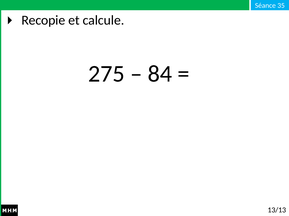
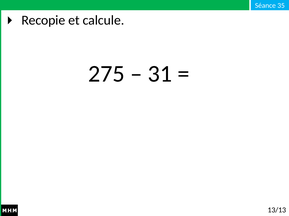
84: 84 -> 31
